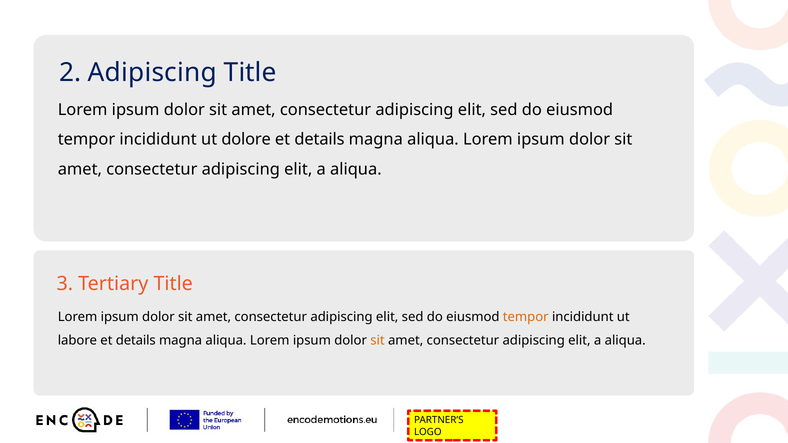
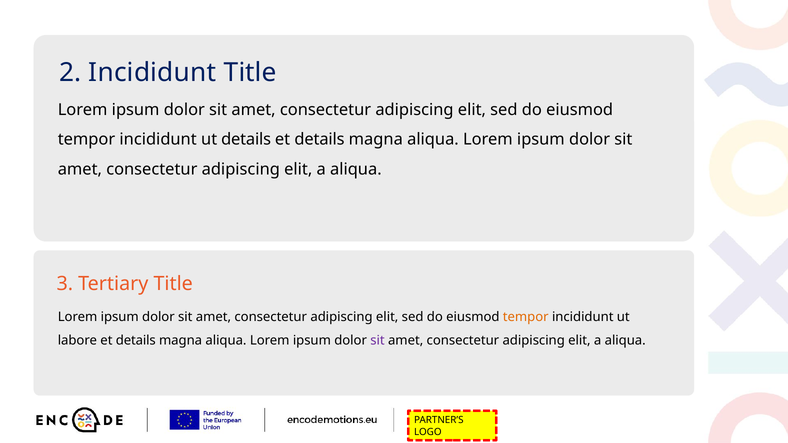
2 Adipiscing: Adipiscing -> Incididunt
ut dolore: dolore -> details
sit at (377, 341) colour: orange -> purple
